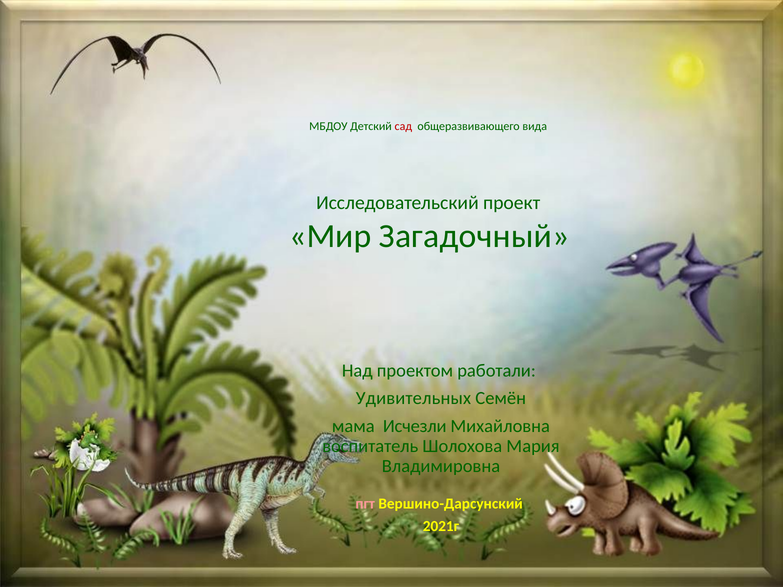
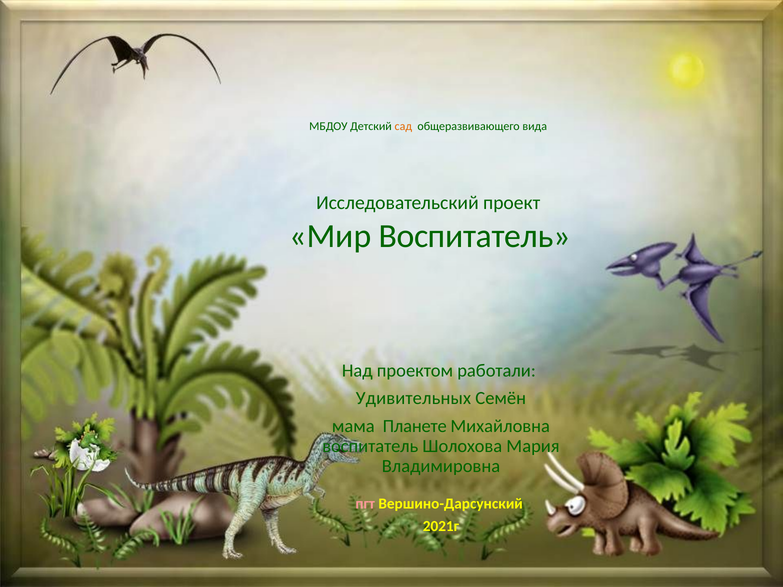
сад colour: red -> orange
Мир Загадочный: Загадочный -> Воспитатель
Исчезли: Исчезли -> Планете
